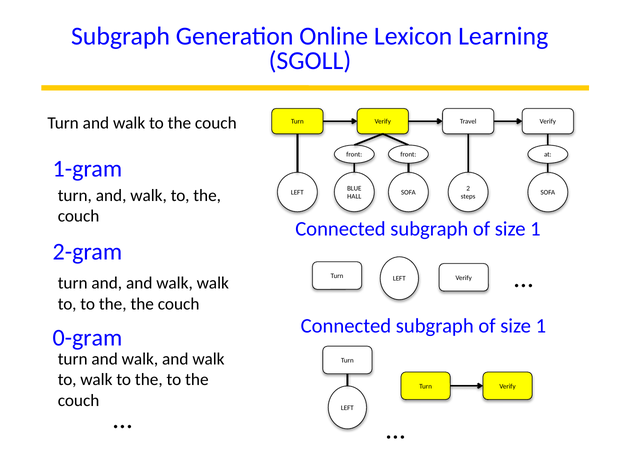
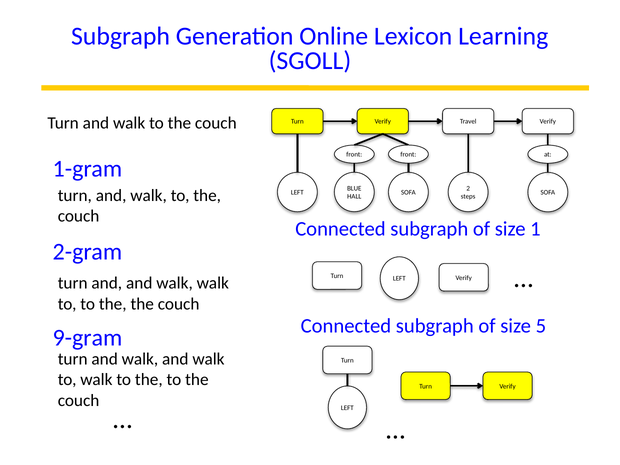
1 at (541, 326): 1 -> 5
0-gram: 0-gram -> 9-gram
